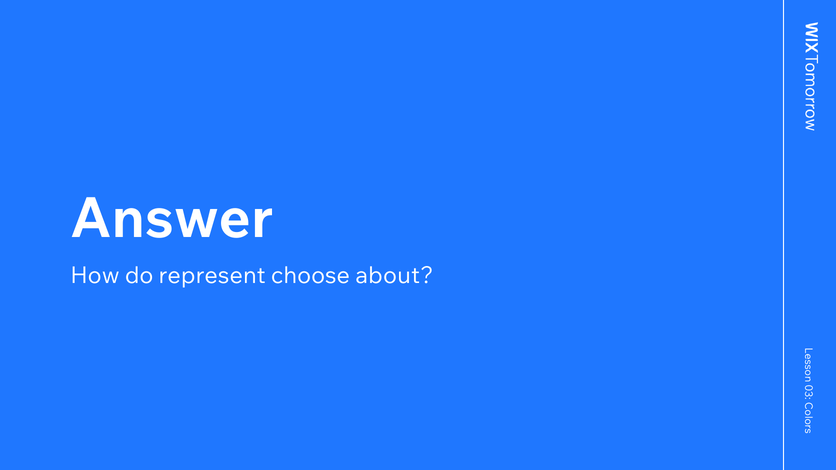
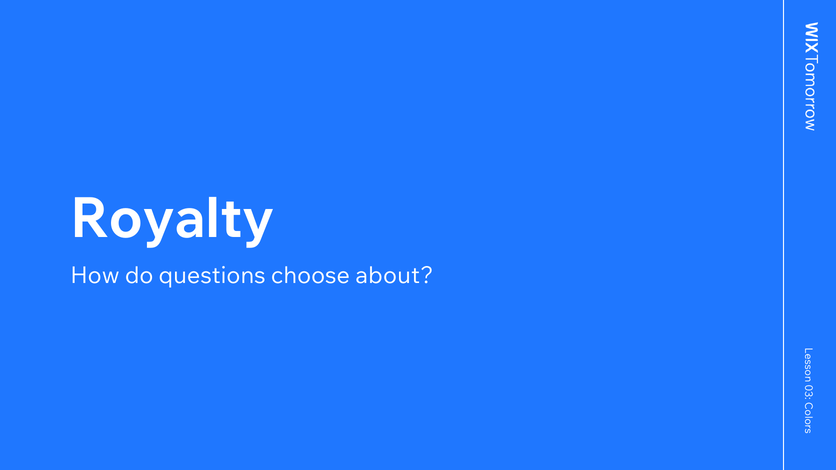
Answer: Answer -> Royalty
represent: represent -> questions
